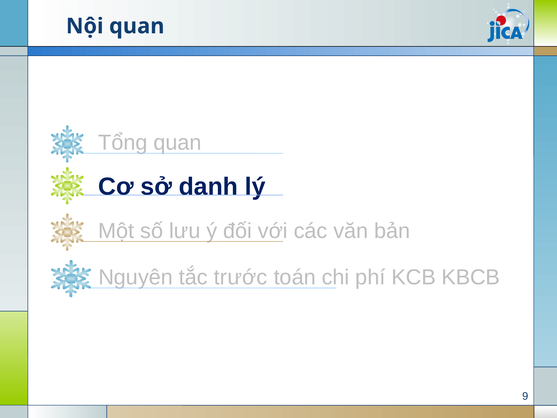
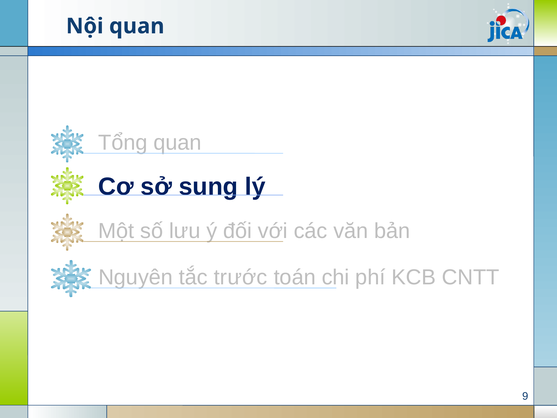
danh: danh -> sung
KBCB: KBCB -> CNTT
